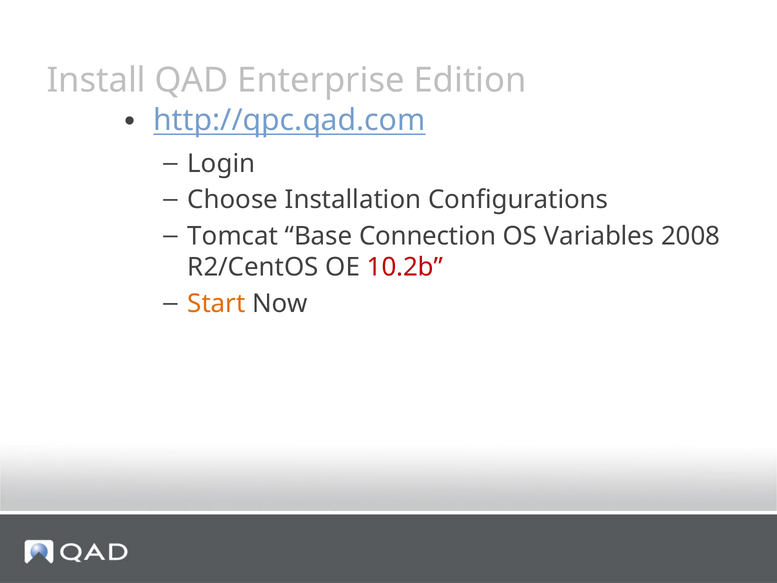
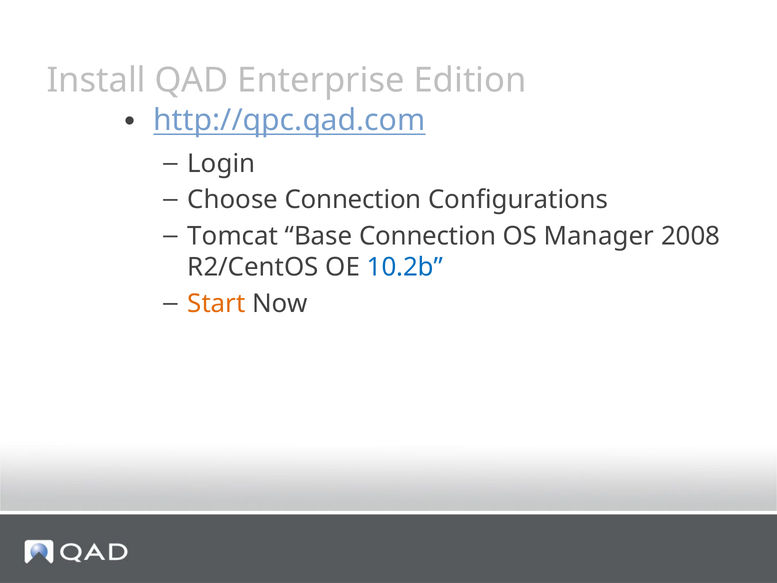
Choose Installation: Installation -> Connection
Variables: Variables -> Manager
10.2b colour: red -> blue
